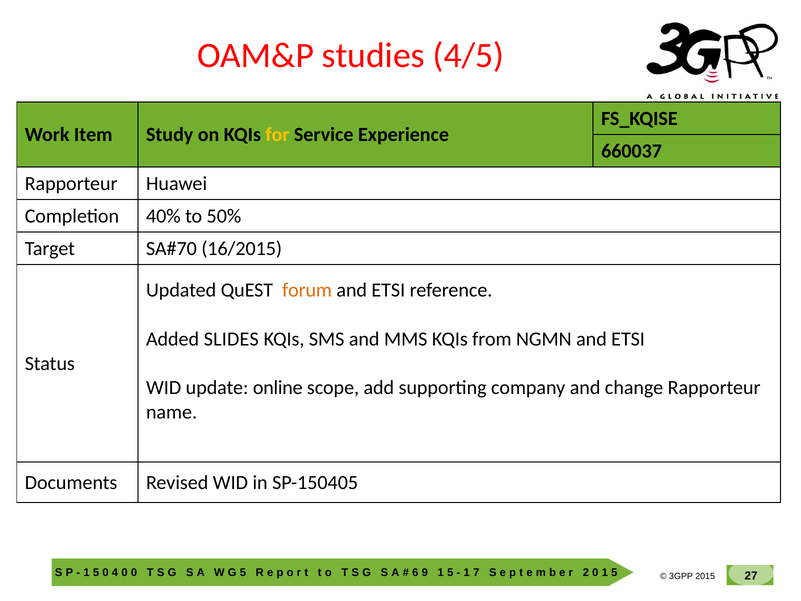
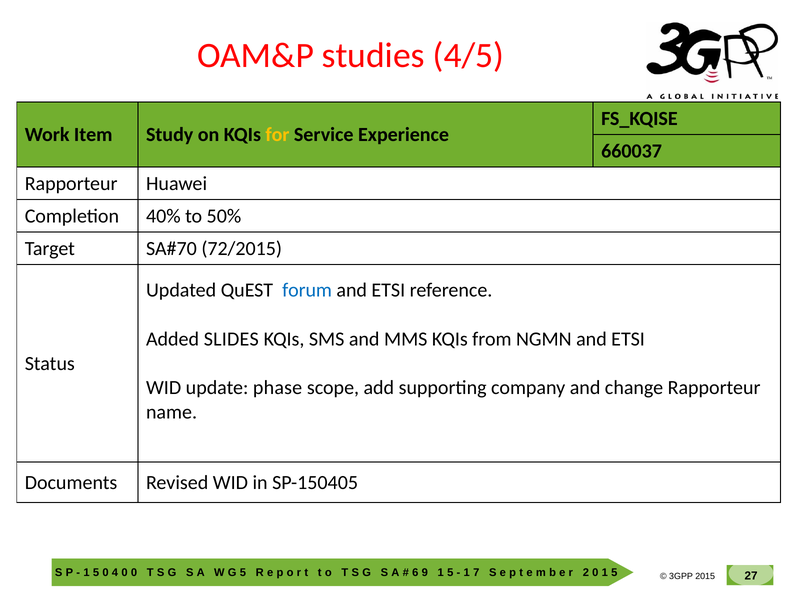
16/2015: 16/2015 -> 72/2015
forum colour: orange -> blue
online: online -> phase
